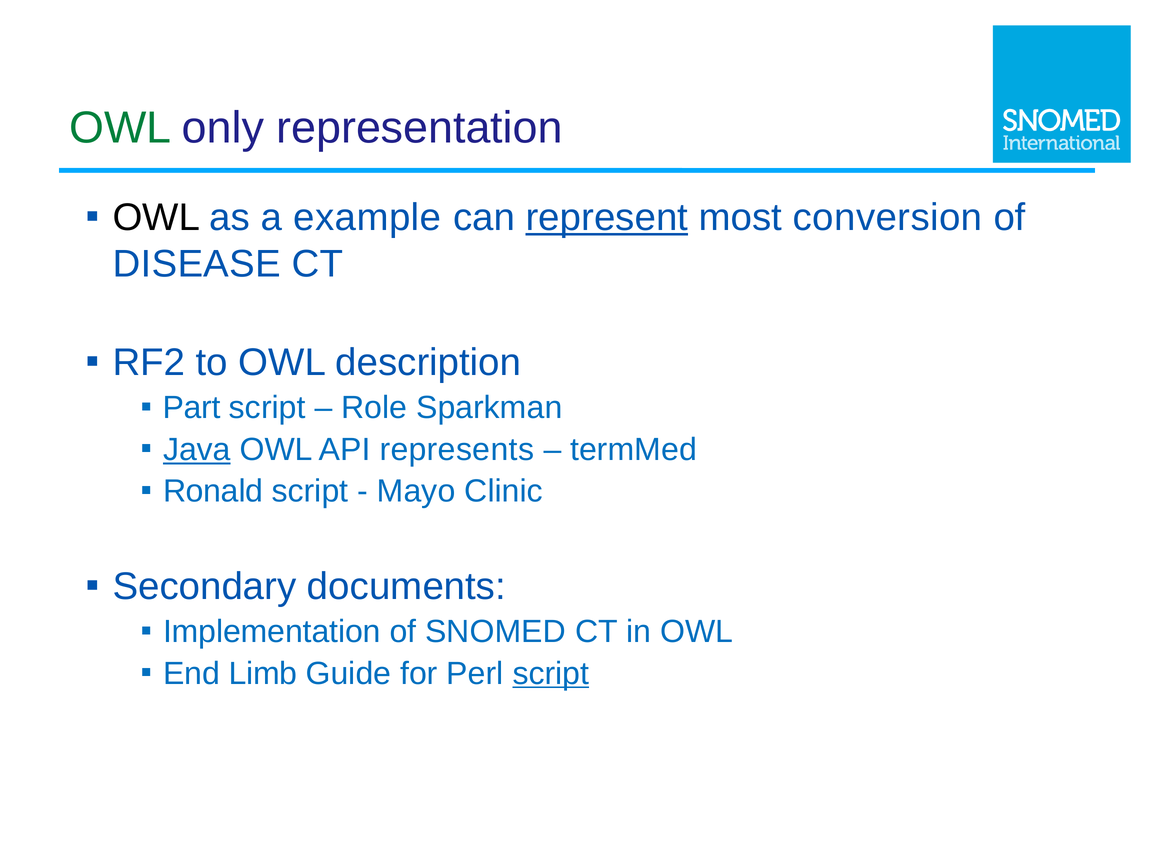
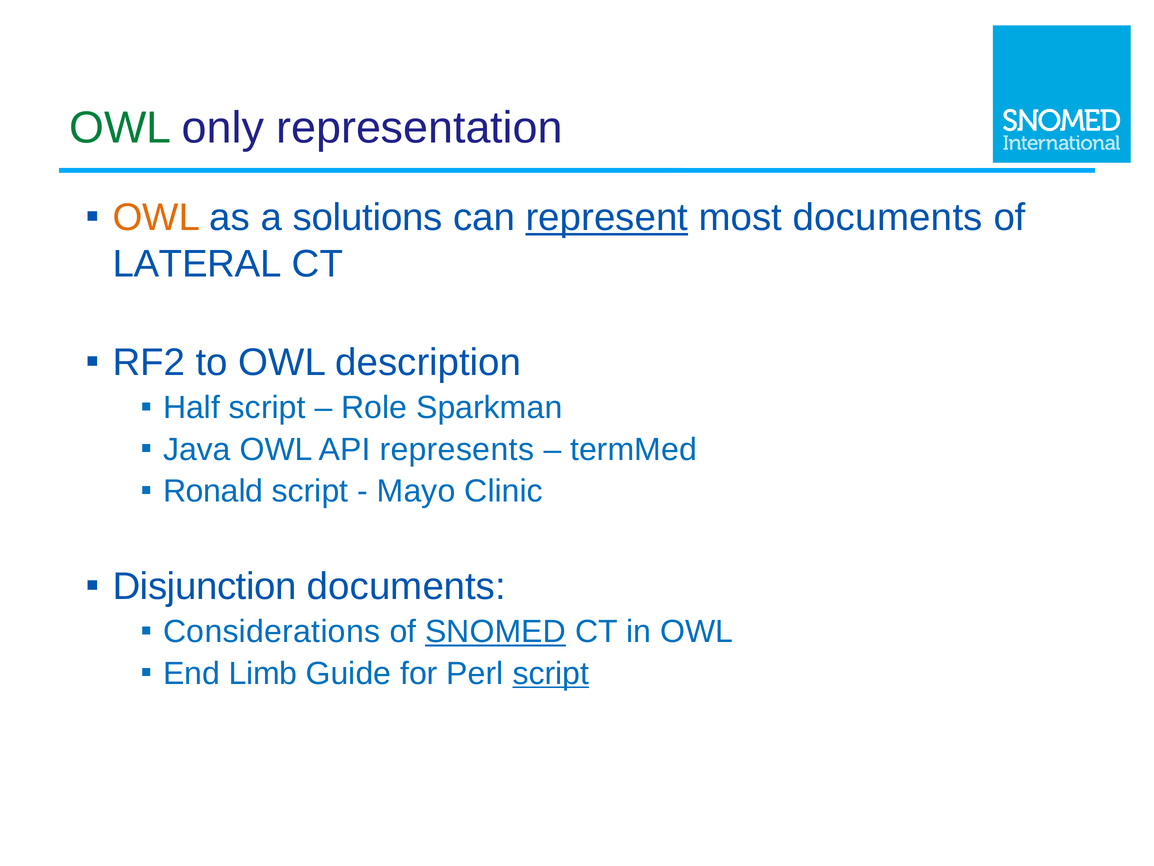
OWL at (156, 218) colour: black -> orange
example: example -> solutions
most conversion: conversion -> documents
DISEASE: DISEASE -> LATERAL
Part: Part -> Half
Java underline: present -> none
Secondary: Secondary -> Disjunction
Implementation: Implementation -> Considerations
SNOMED underline: none -> present
